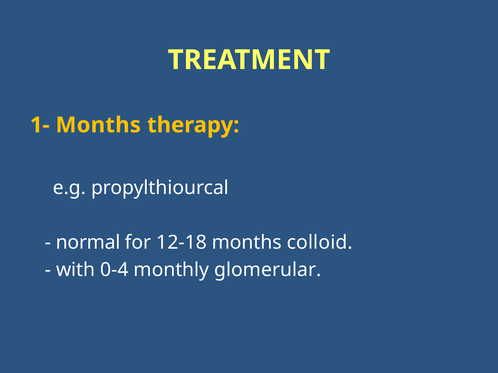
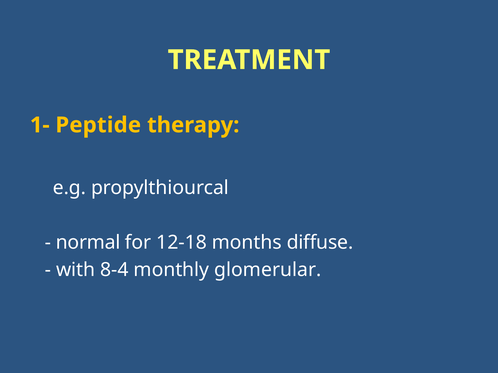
1- Months: Months -> Peptide
colloid: colloid -> diffuse
0-4: 0-4 -> 8-4
